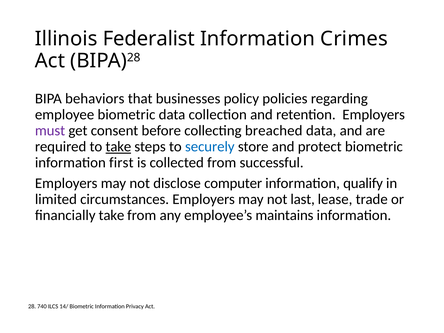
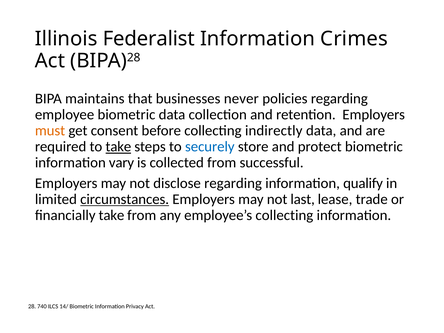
behaviors: behaviors -> maintains
policy: policy -> never
must colour: purple -> orange
breached: breached -> indirectly
first: first -> vary
disclose computer: computer -> regarding
circumstances underline: none -> present
employee’s maintains: maintains -> collecting
